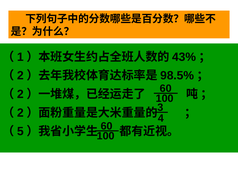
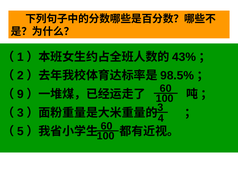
2 at (20, 94): 2 -> 9
2 at (20, 112): 2 -> 3
